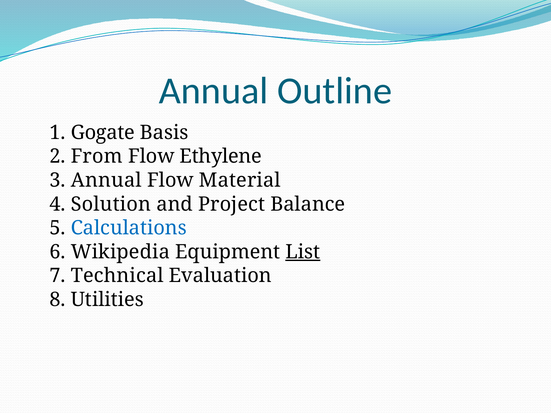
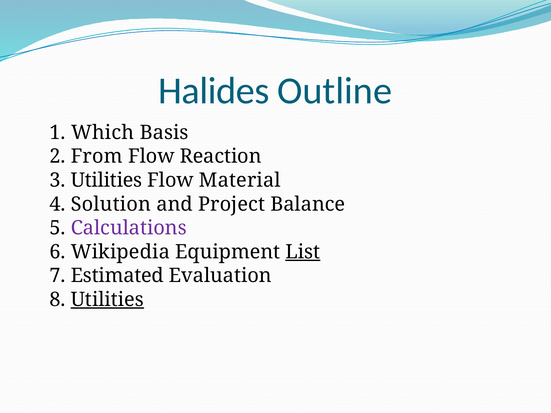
Annual at (214, 91): Annual -> Halides
Gogate: Gogate -> Which
Ethylene: Ethylene -> Reaction
3 Annual: Annual -> Utilities
Calculations colour: blue -> purple
Technical: Technical -> Estimated
Utilities at (107, 300) underline: none -> present
